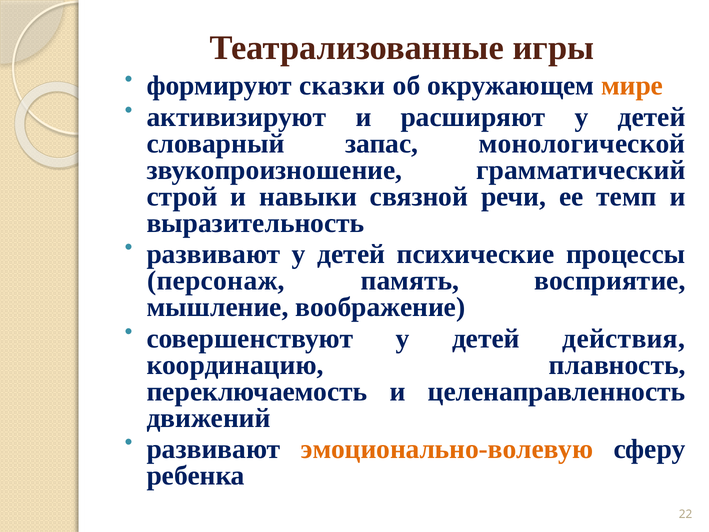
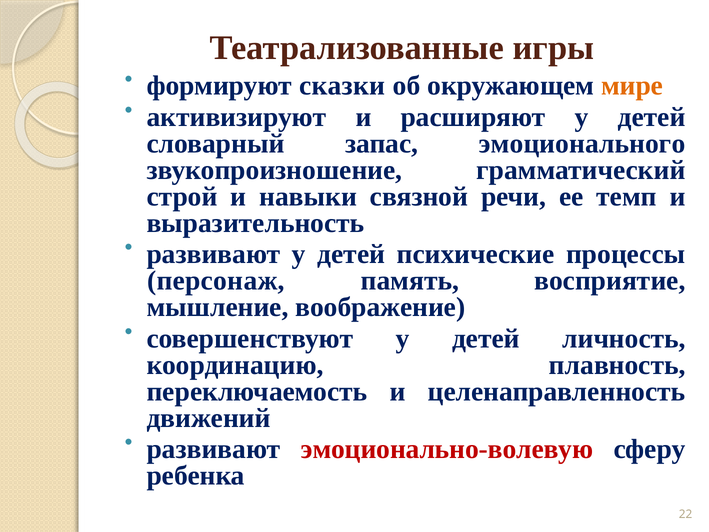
монологической: монологической -> эмоционального
действия: действия -> личность
эмоционально-волевую colour: orange -> red
